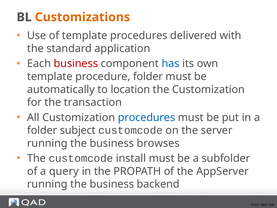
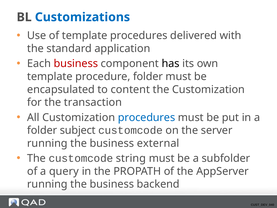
Customizations colour: orange -> blue
has colour: blue -> black
automatically: automatically -> encapsulated
location: location -> content
browses: browses -> external
install: install -> string
